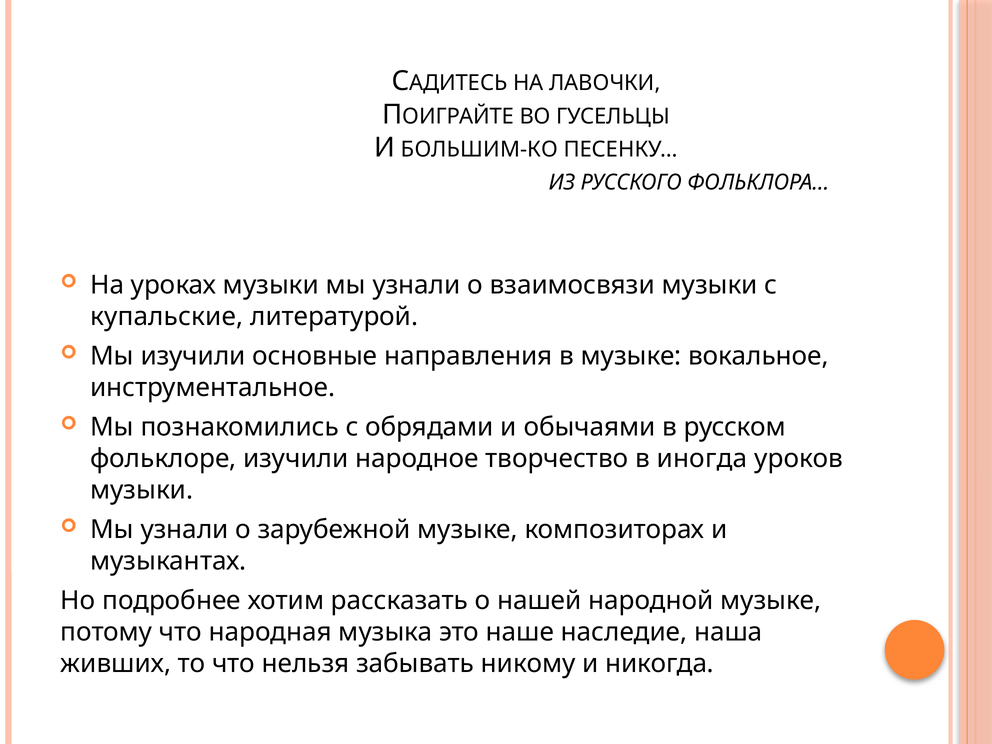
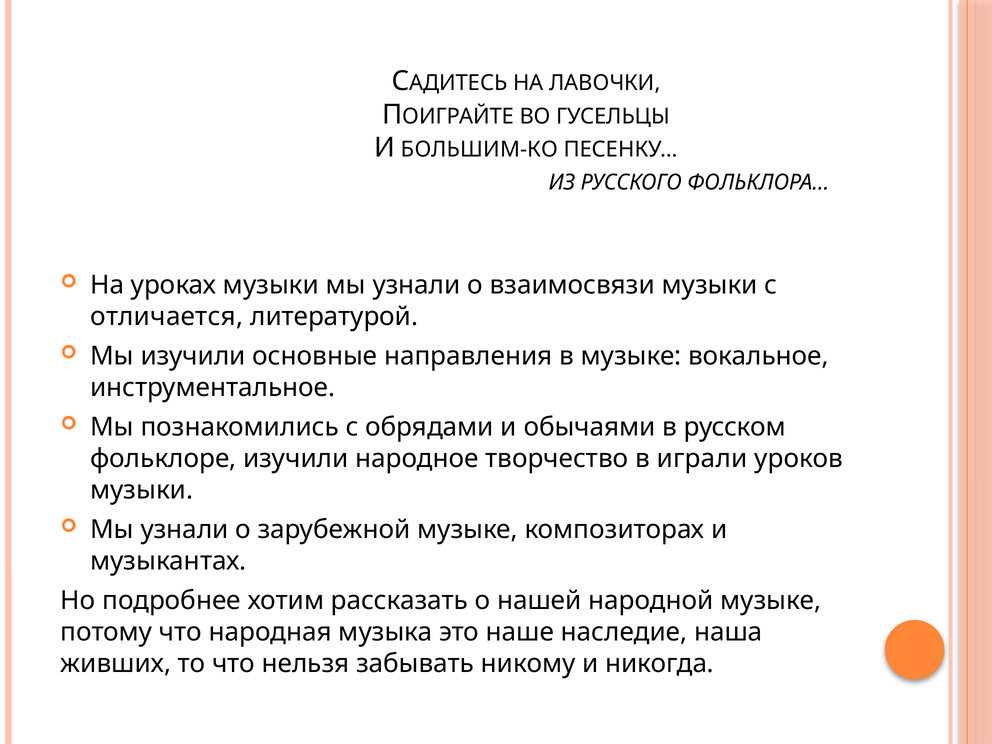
купальские: купальские -> отличается
иногда: иногда -> играли
